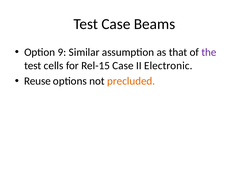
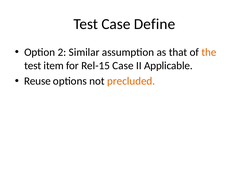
Beams: Beams -> Define
9: 9 -> 2
the colour: purple -> orange
cells: cells -> item
Electronic: Electronic -> Applicable
